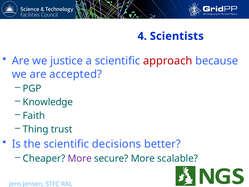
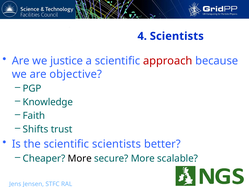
accepted: accepted -> objective
Thing: Thing -> Shifts
scientific decisions: decisions -> scientists
More at (80, 158) colour: purple -> black
